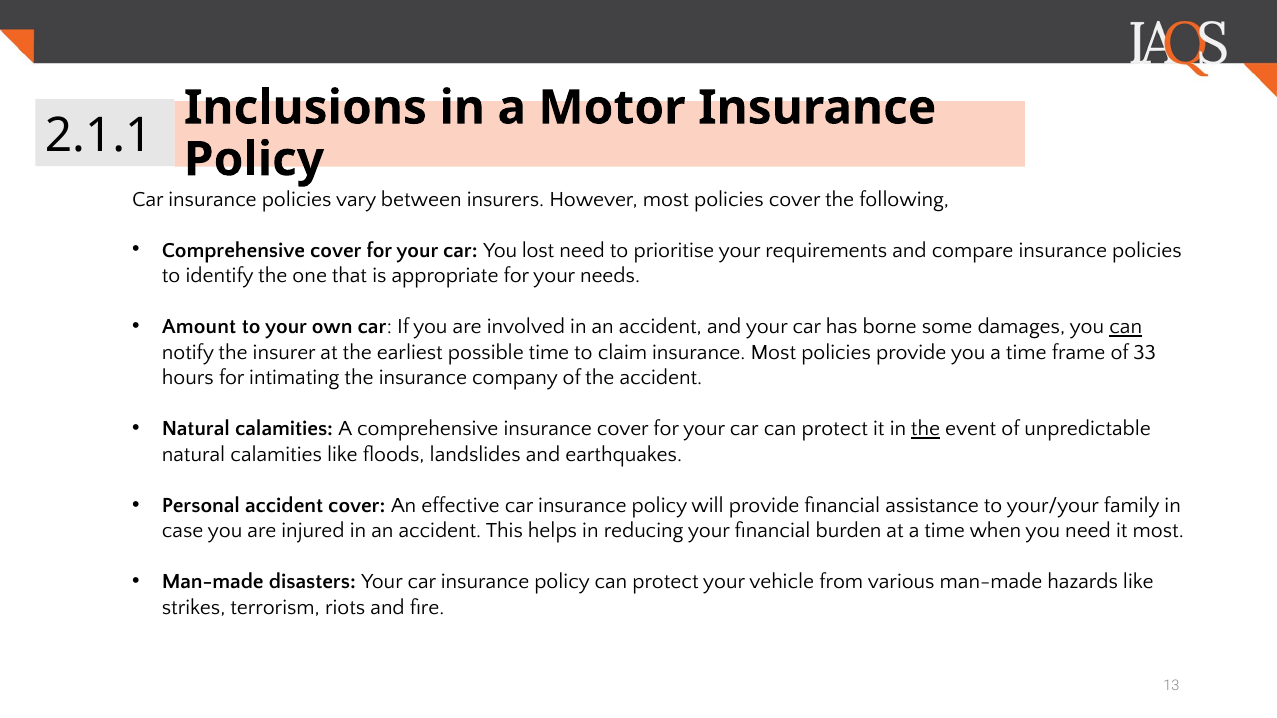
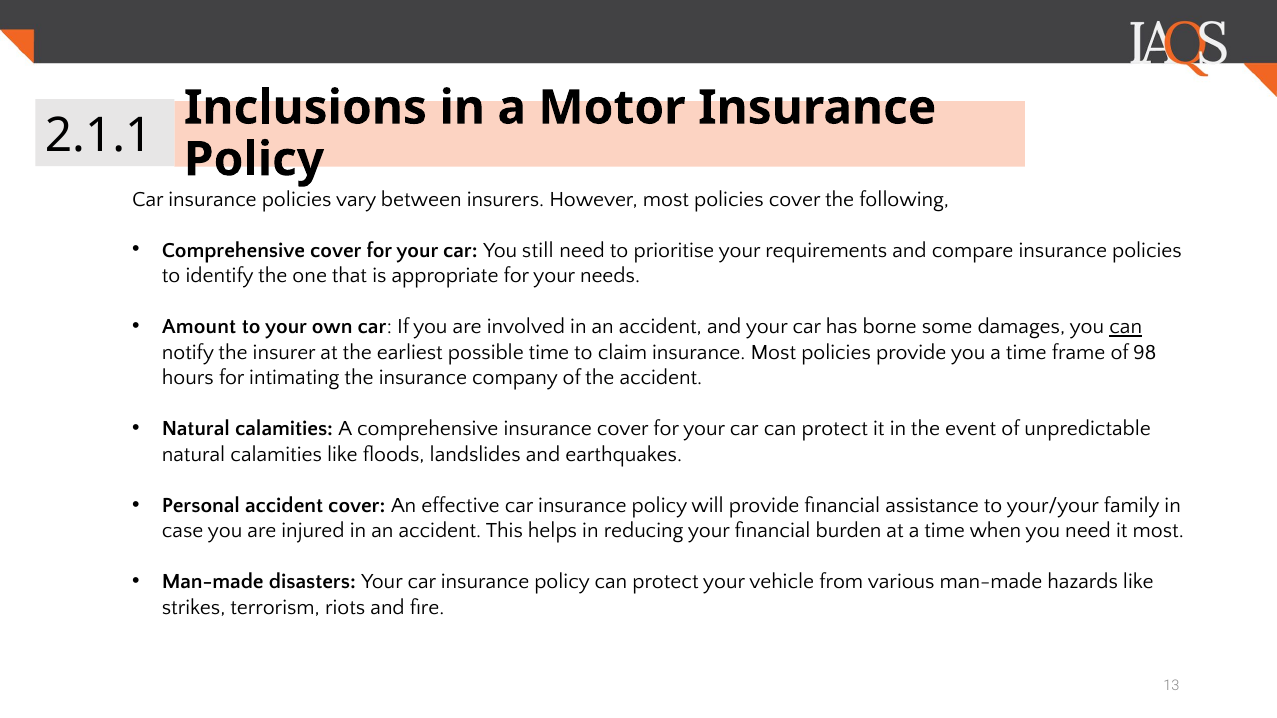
lost: lost -> still
33: 33 -> 98
the at (926, 429) underline: present -> none
